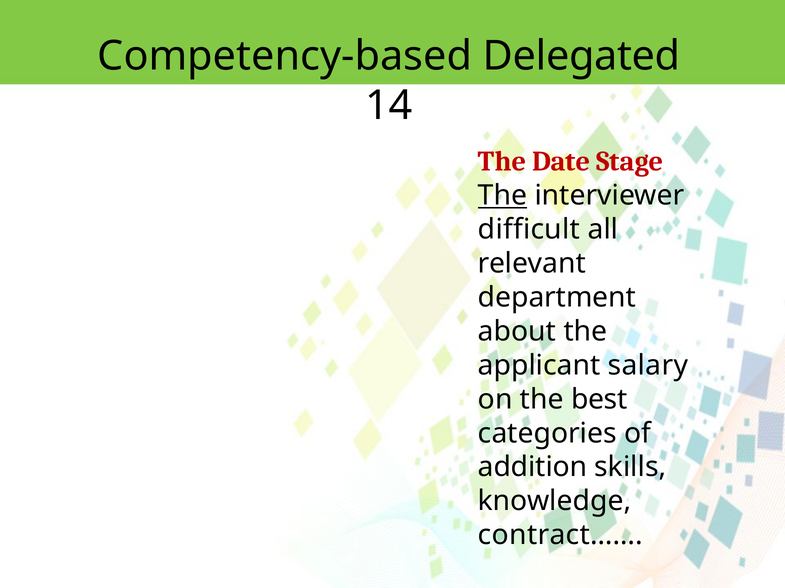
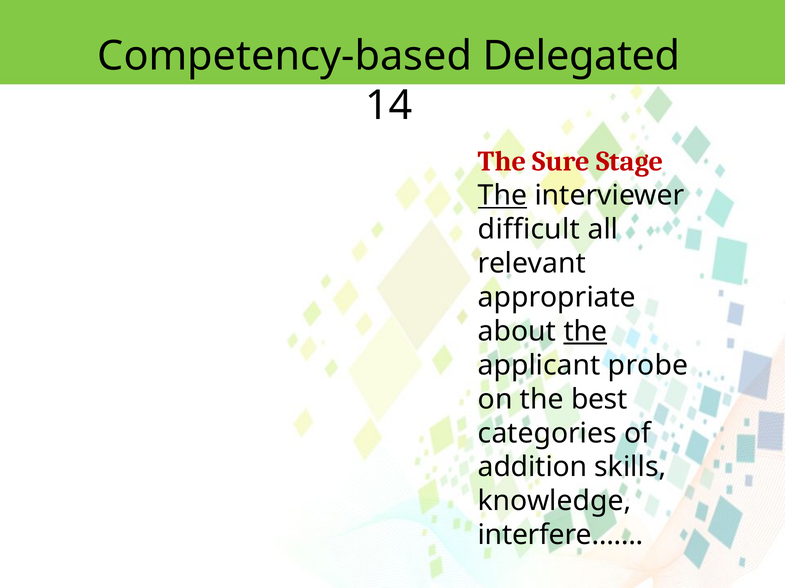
Date: Date -> Sure
department: department -> appropriate
the at (585, 332) underline: none -> present
salary: salary -> probe
contract……: contract…… -> interfere……
